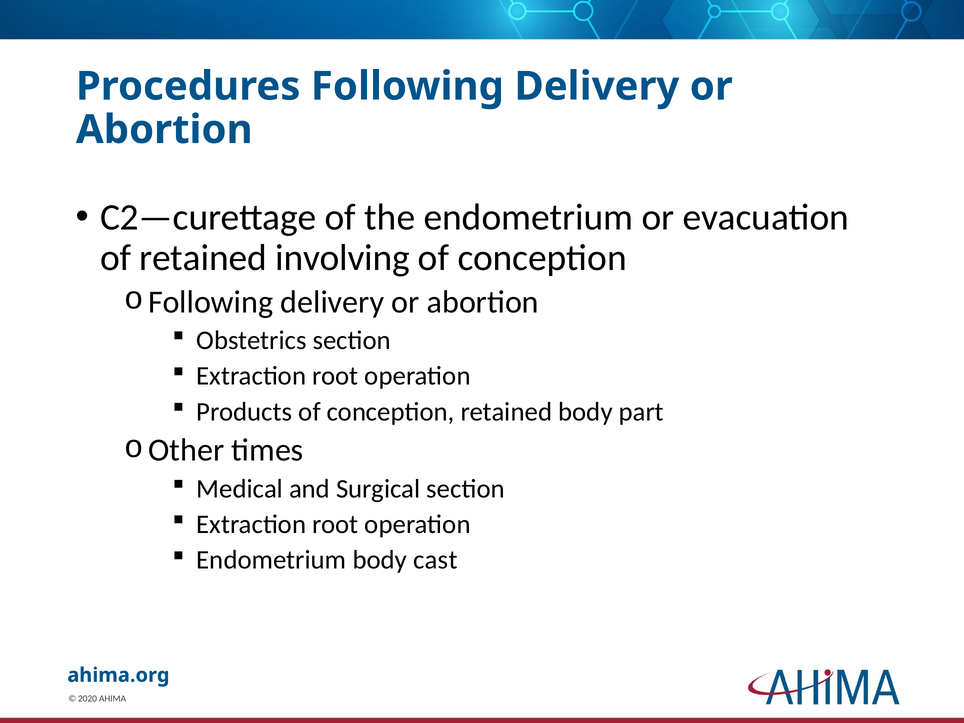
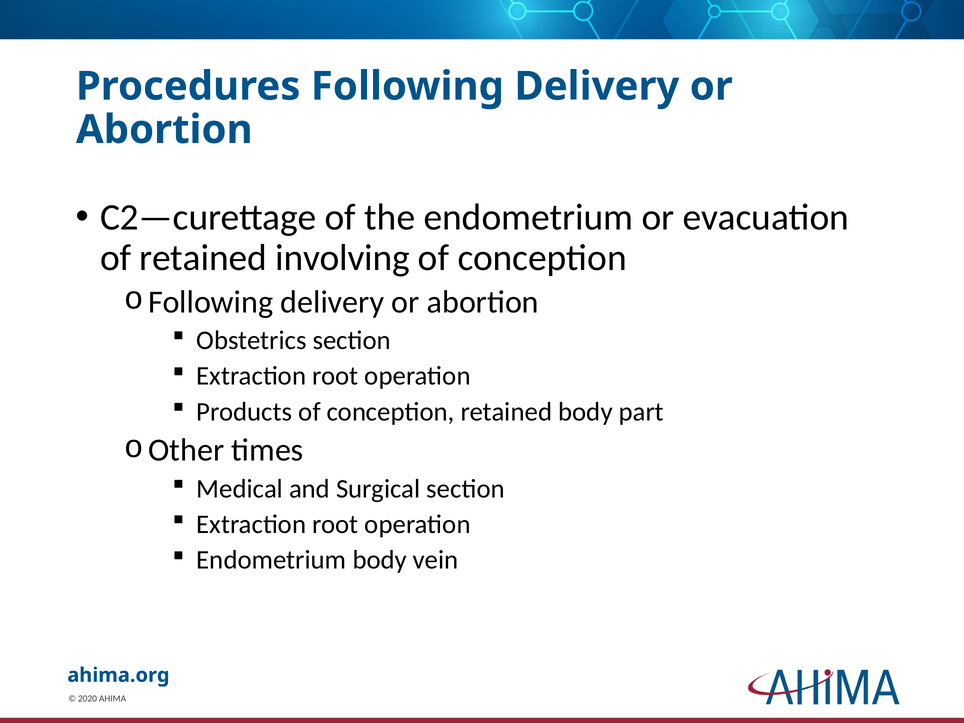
cast: cast -> vein
